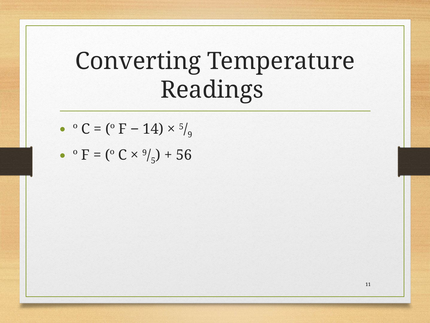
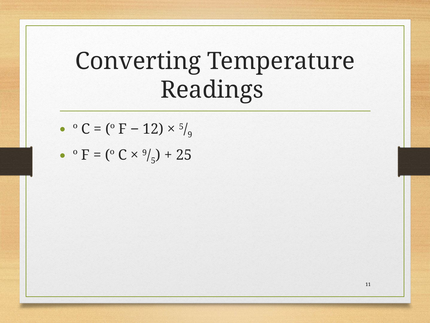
14: 14 -> 12
56: 56 -> 25
